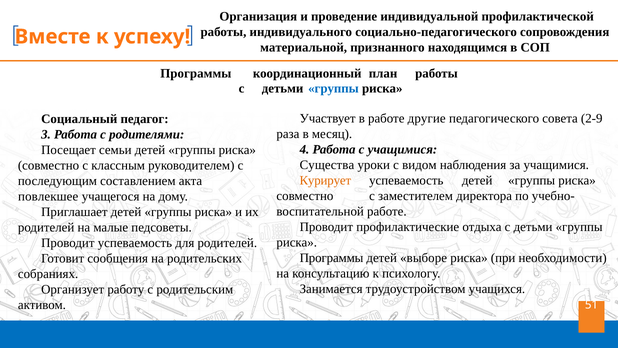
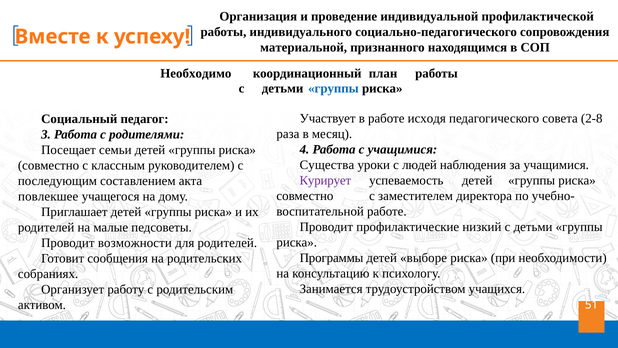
Программы at (196, 73): Программы -> Необходимо
другие: другие -> исходя
2-9: 2-9 -> 2-8
видом: видом -> людей
Курирует colour: orange -> purple
отдыха: отдыха -> низкий
Проводит успеваемость: успеваемость -> возможности
